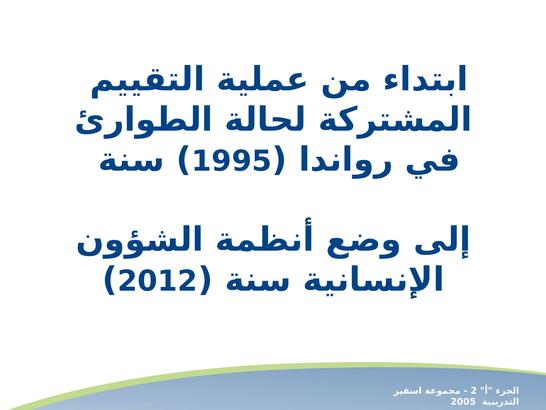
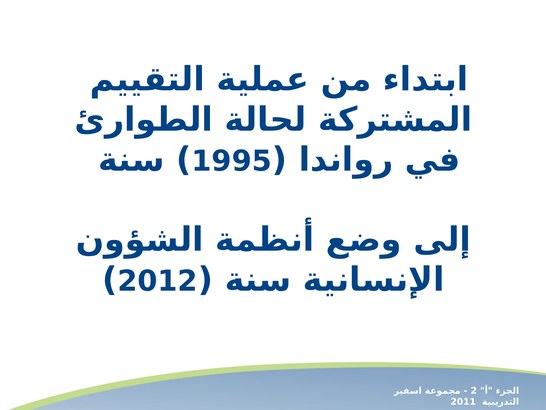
2005: 2005 -> 2011
